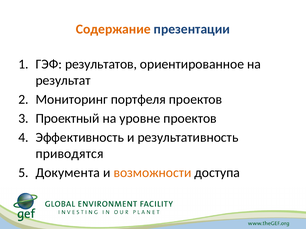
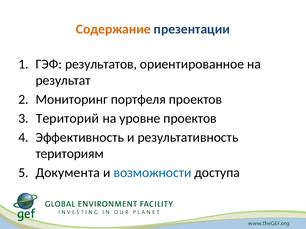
Проектный: Проектный -> Територий
приводятся: приводятся -> териториям
возможности colour: orange -> blue
